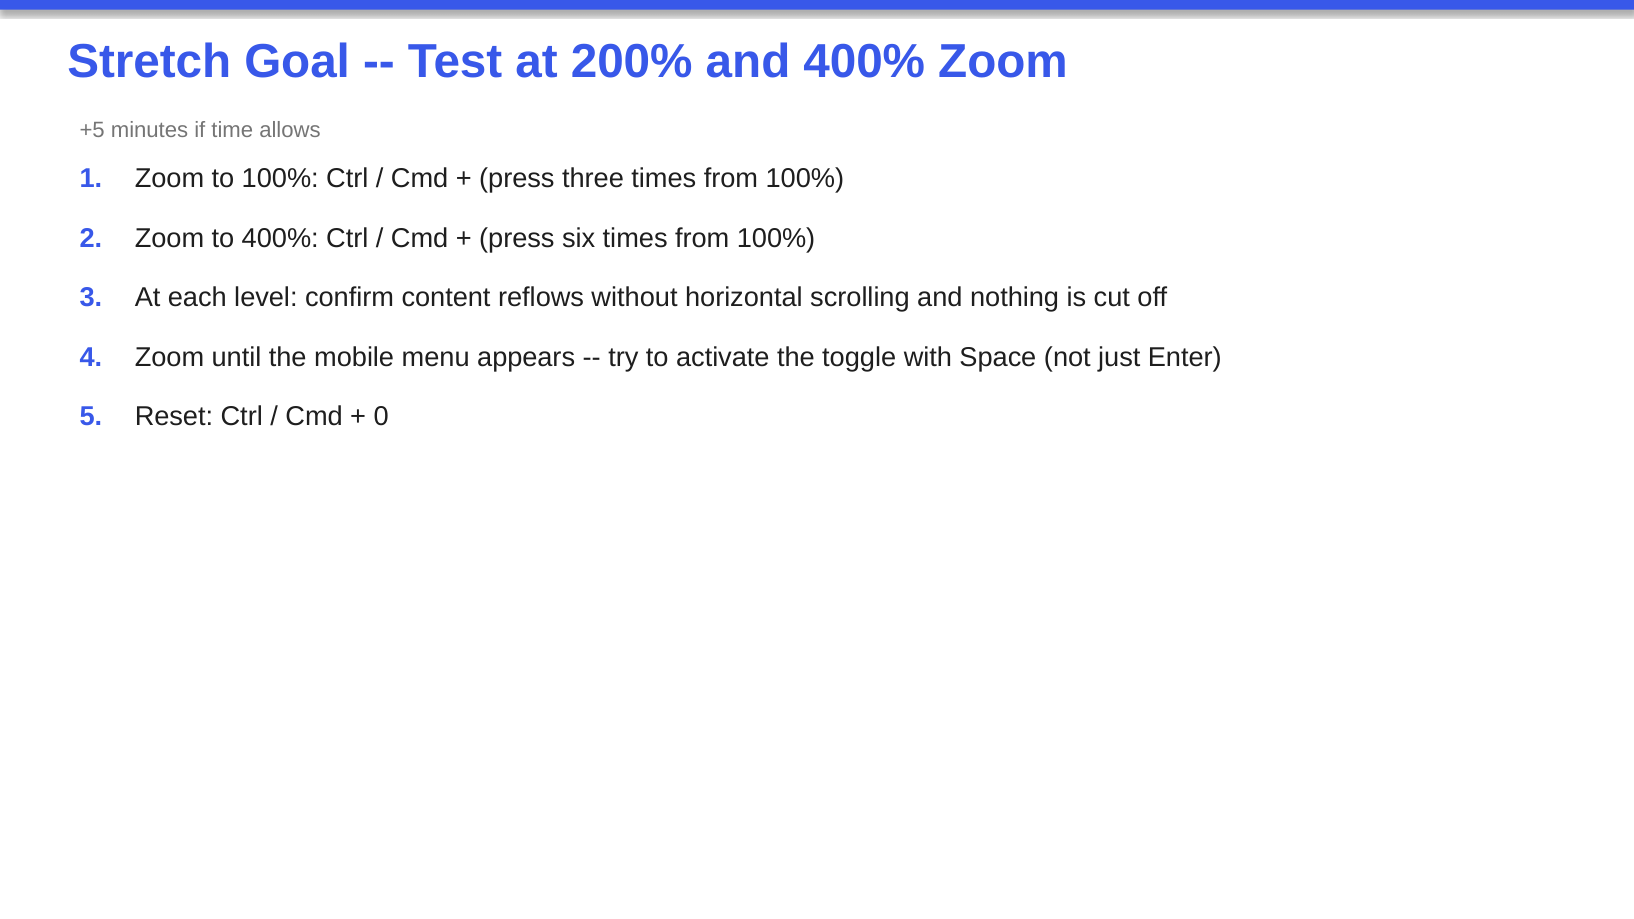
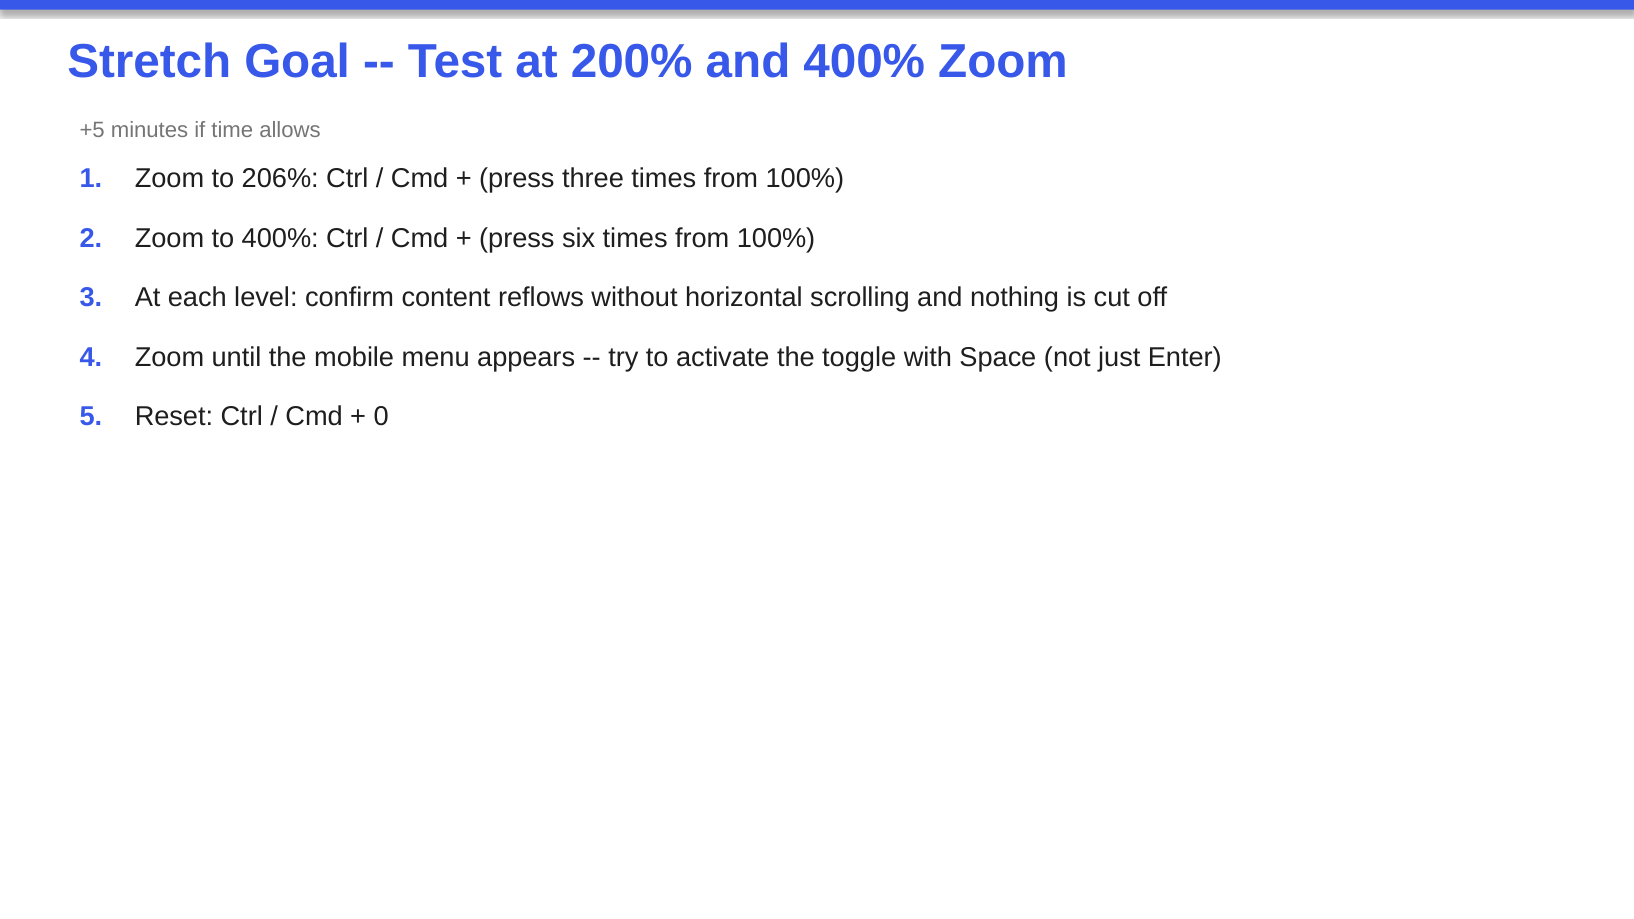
to 100%: 100% -> 206%
